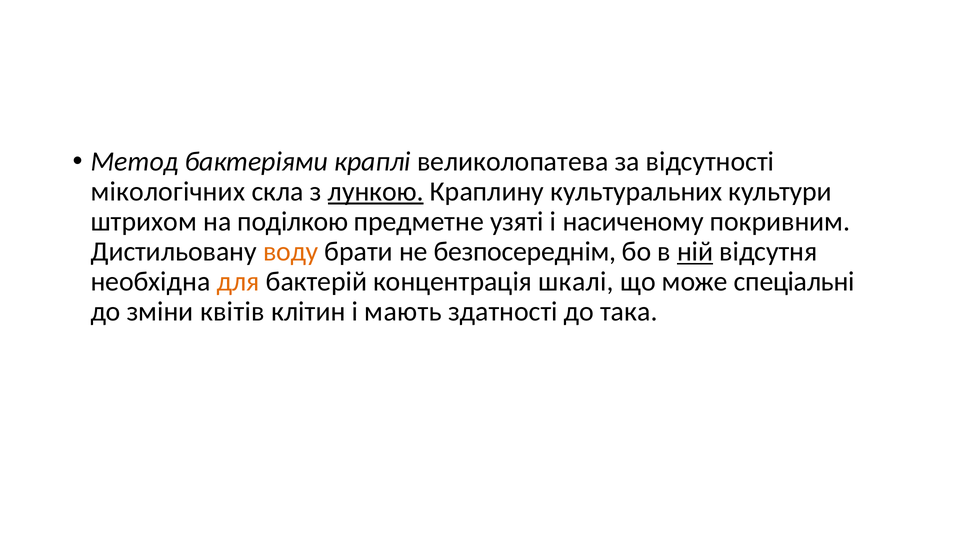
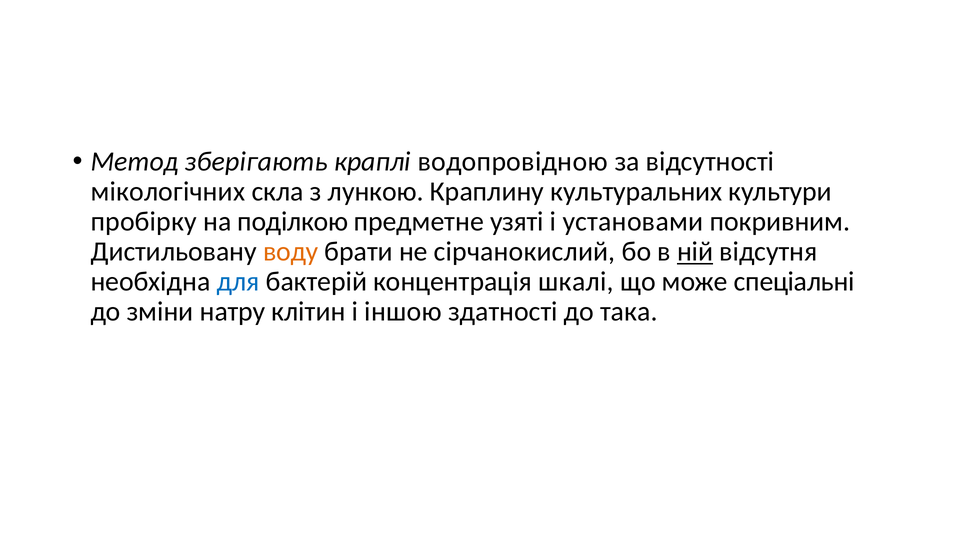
бактеріями: бактеріями -> зберігають
великолопатева: великолопатева -> водопровідною
лункою underline: present -> none
штрихом: штрихом -> пробірку
насиченому: насиченому -> установами
безпосереднім: безпосереднім -> сірчанокислий
для colour: orange -> blue
квітів: квітів -> натру
мають: мають -> іншою
